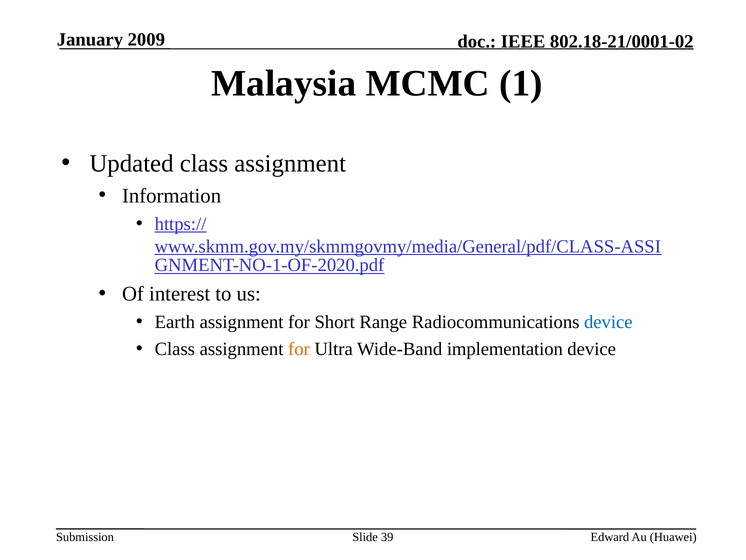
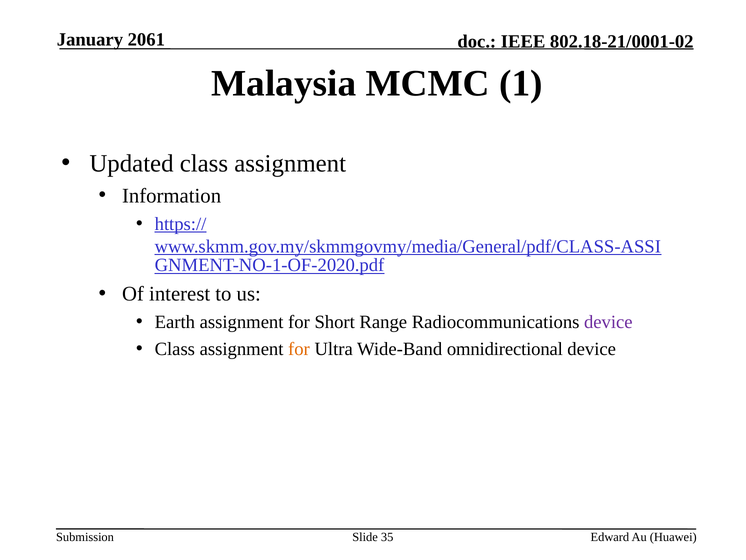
2009: 2009 -> 2061
device at (608, 322) colour: blue -> purple
implementation: implementation -> omnidirectional
39: 39 -> 35
